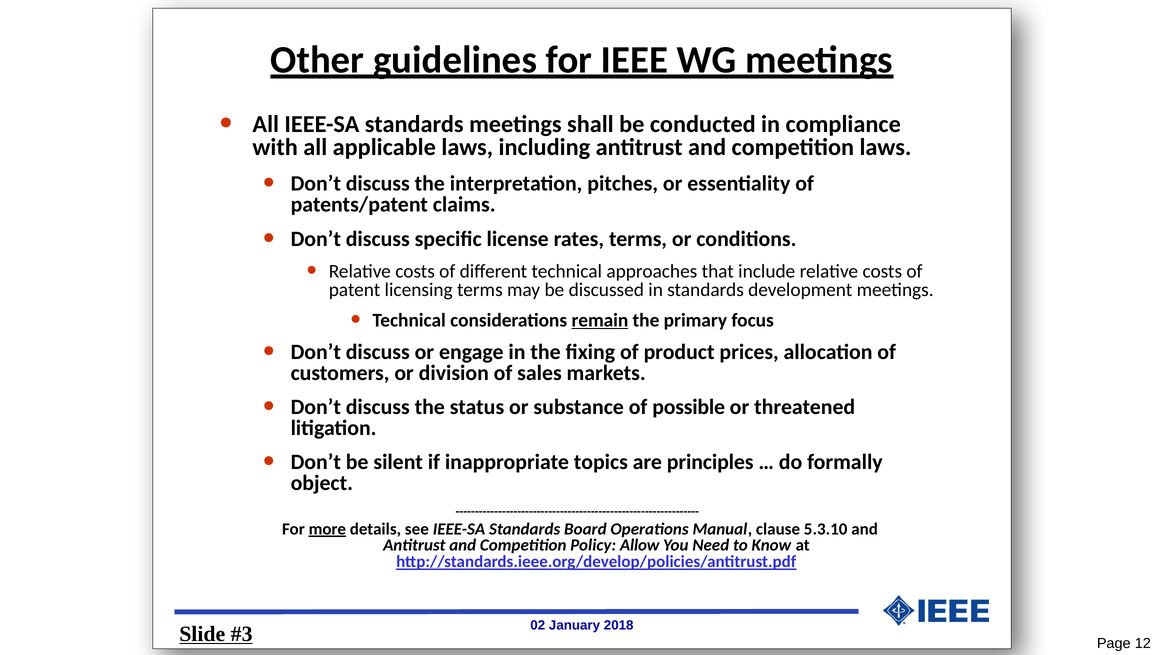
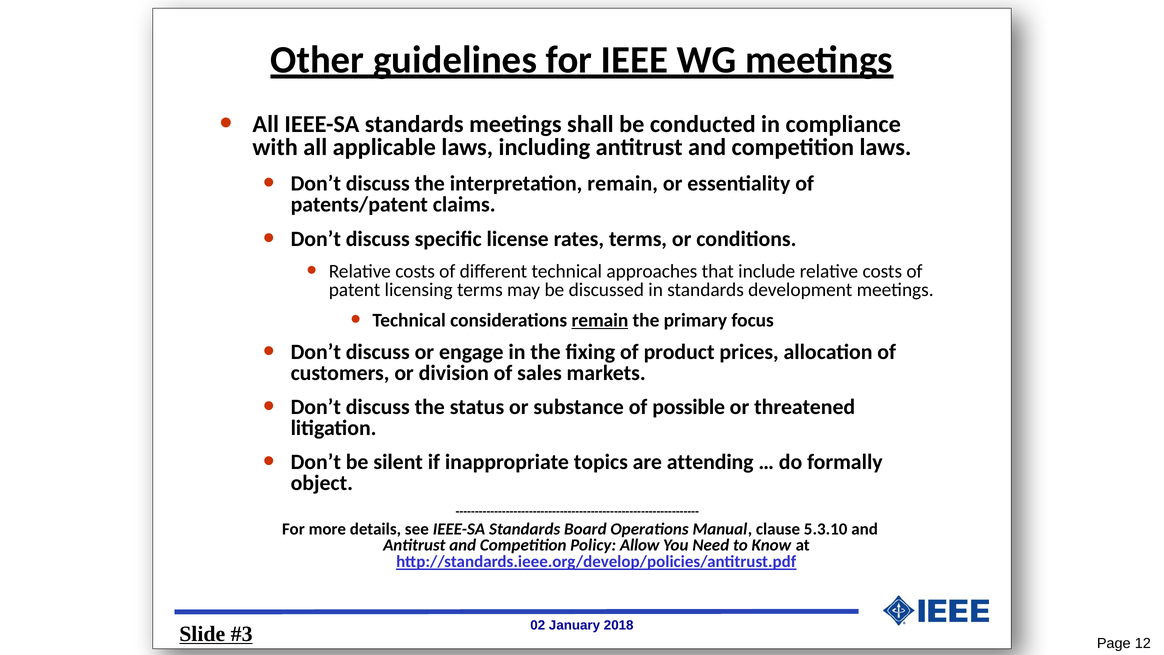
interpretation pitches: pitches -> remain
principles: principles -> attending
more underline: present -> none
